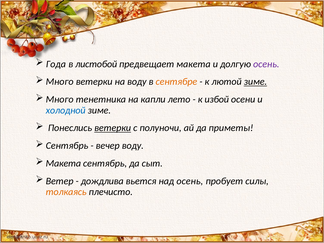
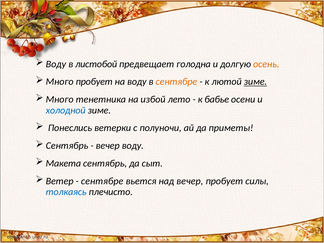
Года at (56, 64): Года -> Воду
предвещает макета: макета -> голодна
осень at (266, 64) colour: purple -> orange
Много ветерки: ветерки -> пробует
капли: капли -> избой
избой: избой -> бабье
ветерки at (113, 128) underline: present -> none
дождлива at (102, 181): дождлива -> сентябре
над осень: осень -> вечер
толкаясь colour: orange -> blue
